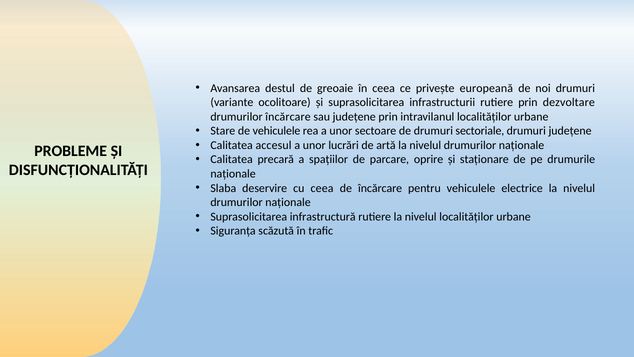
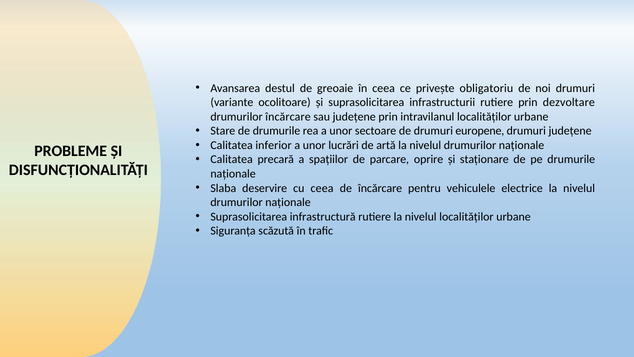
europeană: europeană -> obligatoriu
de vehiculele: vehiculele -> drumurile
sectoriale: sectoriale -> europene
accesul: accesul -> inferior
